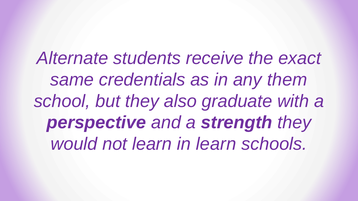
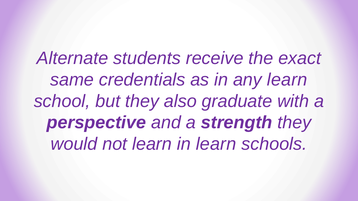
any them: them -> learn
